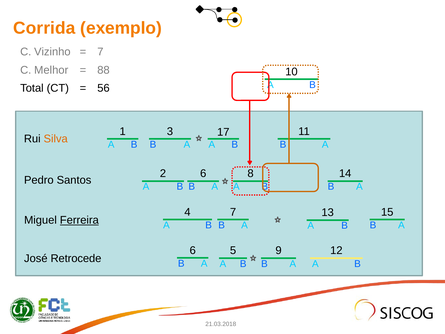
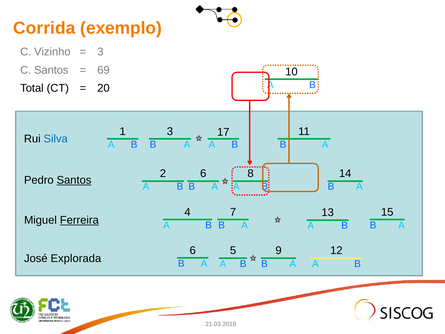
7 at (100, 52): 7 -> 3
C Melhor: Melhor -> Santos
88: 88 -> 69
56: 56 -> 20
Silva colour: orange -> blue
Santos at (74, 180) underline: none -> present
Retrocede: Retrocede -> Explorada
